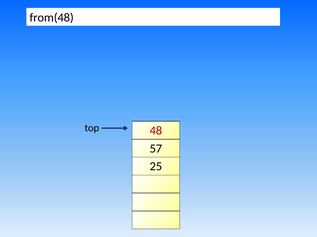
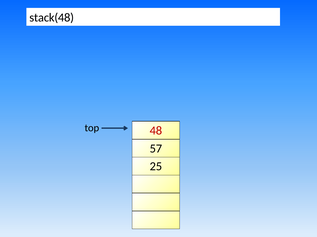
from(48: from(48 -> stack(48
